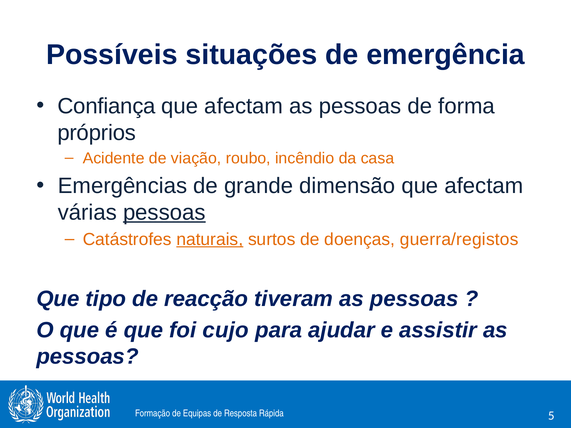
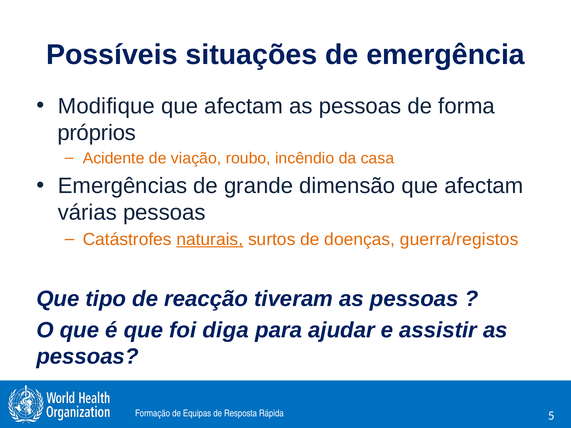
Confiança: Confiança -> Modifique
pessoas at (164, 213) underline: present -> none
cujo: cujo -> diga
